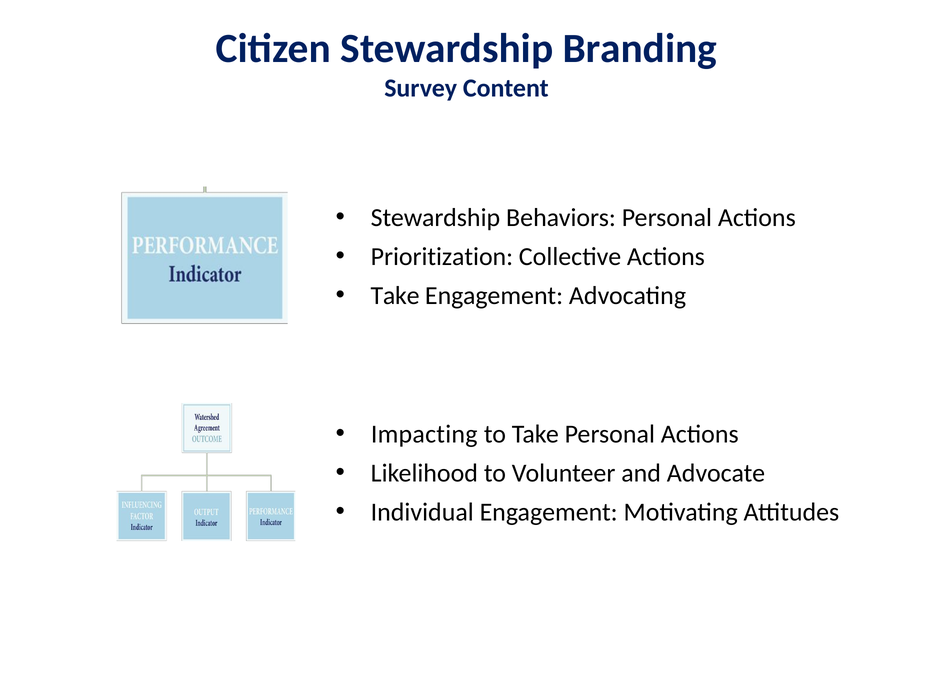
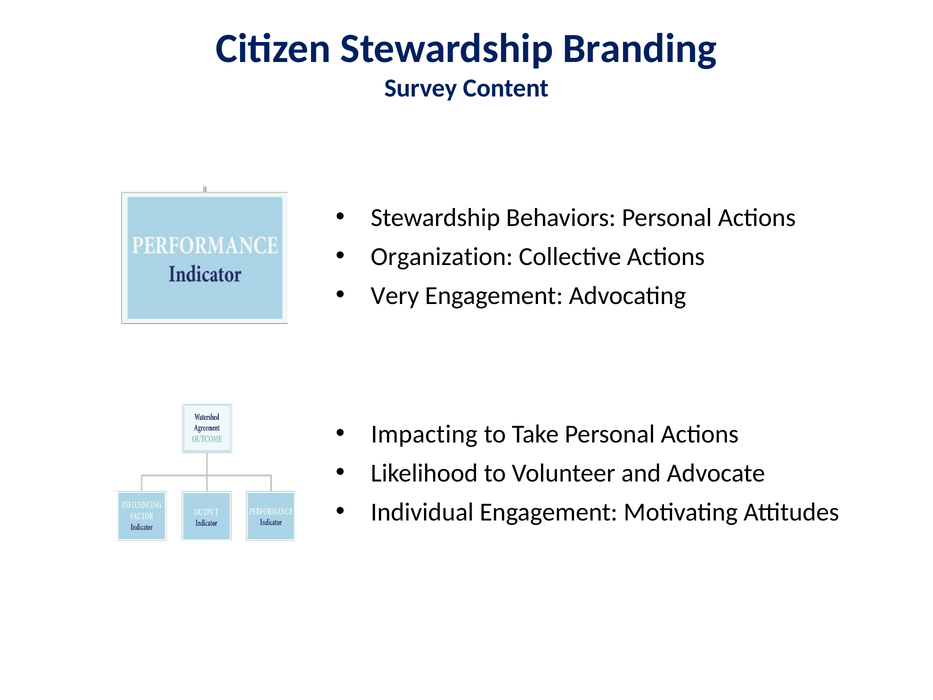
Prioritization: Prioritization -> Organization
Take at (395, 295): Take -> Very
